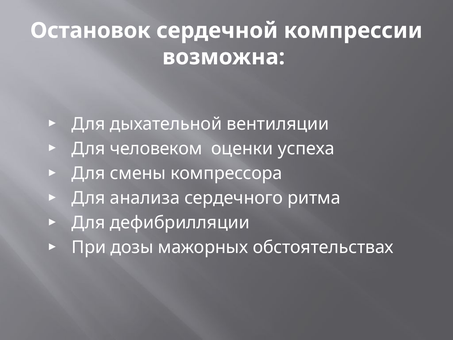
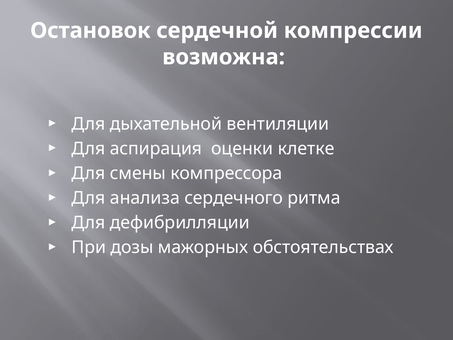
человеком: человеком -> аспирация
успеха: успеха -> клетке
